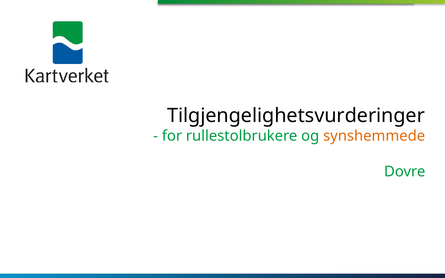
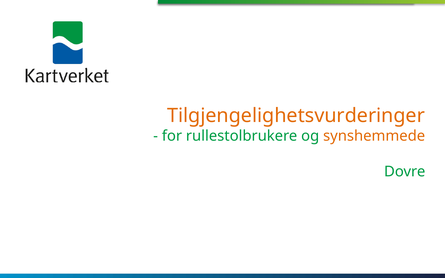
Tilgjengelighetsvurderinger colour: black -> orange
